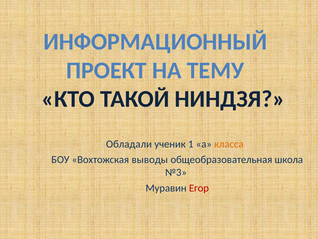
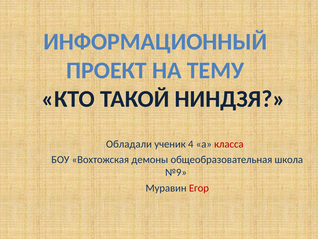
1: 1 -> 4
класса colour: orange -> red
выводы: выводы -> демоны
№3: №3 -> №9
